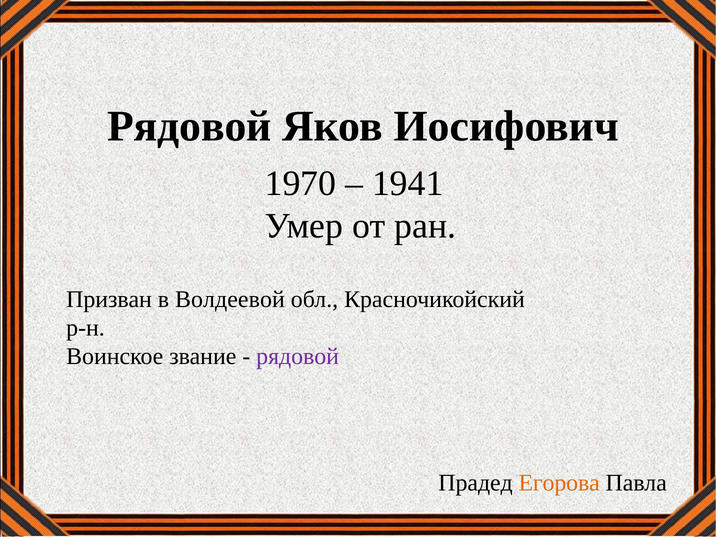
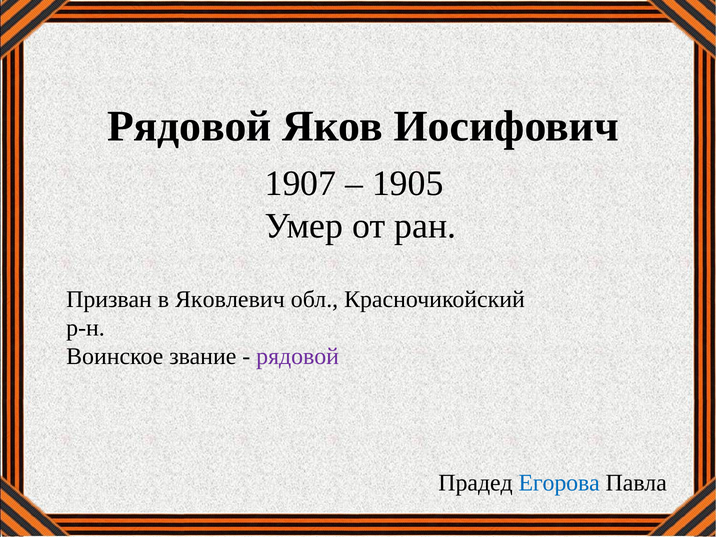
1970: 1970 -> 1907
1941: 1941 -> 1905
Волдеевой: Волдеевой -> Яковлевич
Егорова colour: orange -> blue
